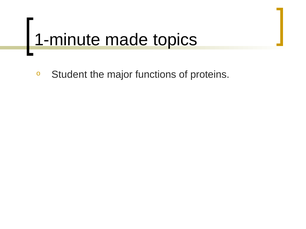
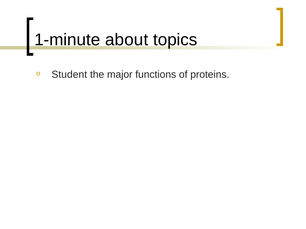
made: made -> about
